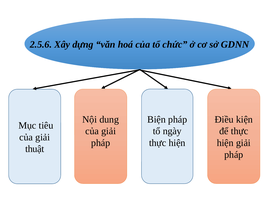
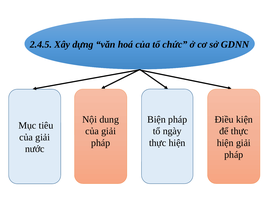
2.5.6: 2.5.6 -> 2.4.5
thuật: thuật -> nước
